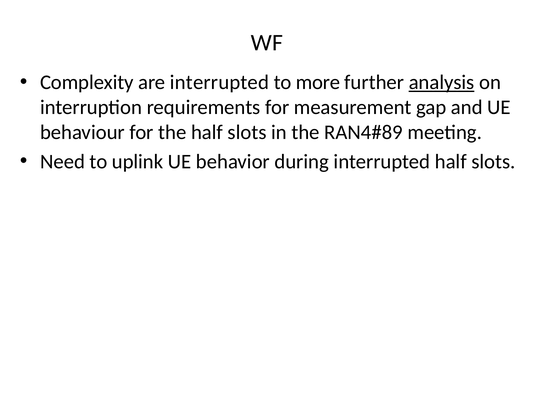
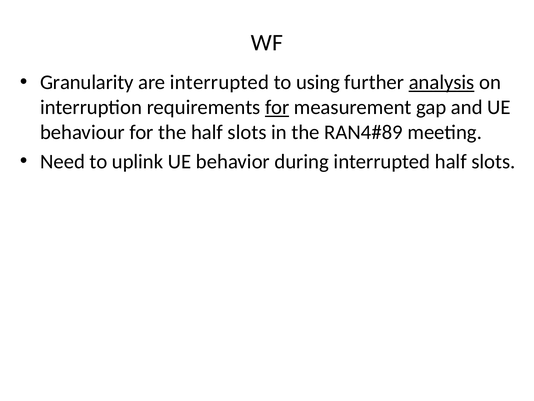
Complexity: Complexity -> Granularity
more: more -> using
for at (277, 107) underline: none -> present
